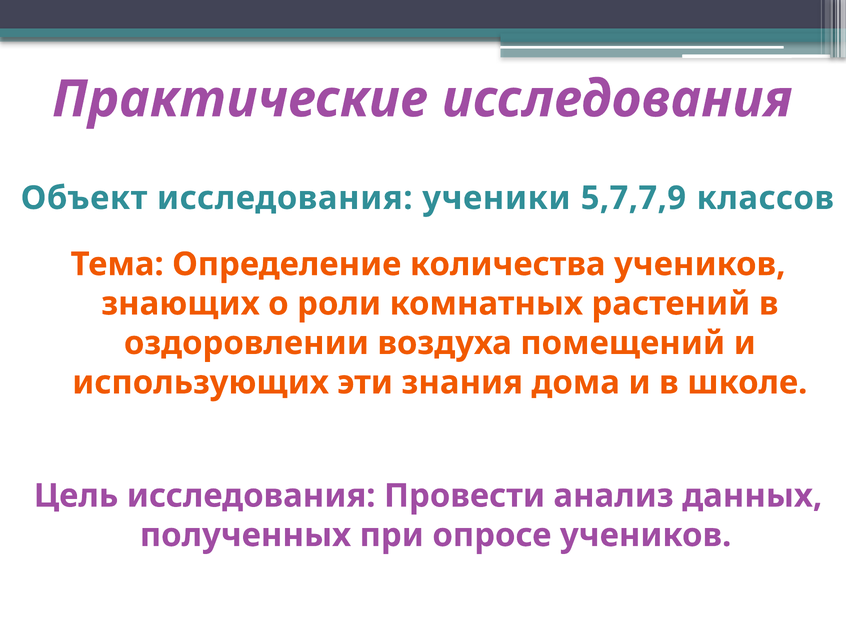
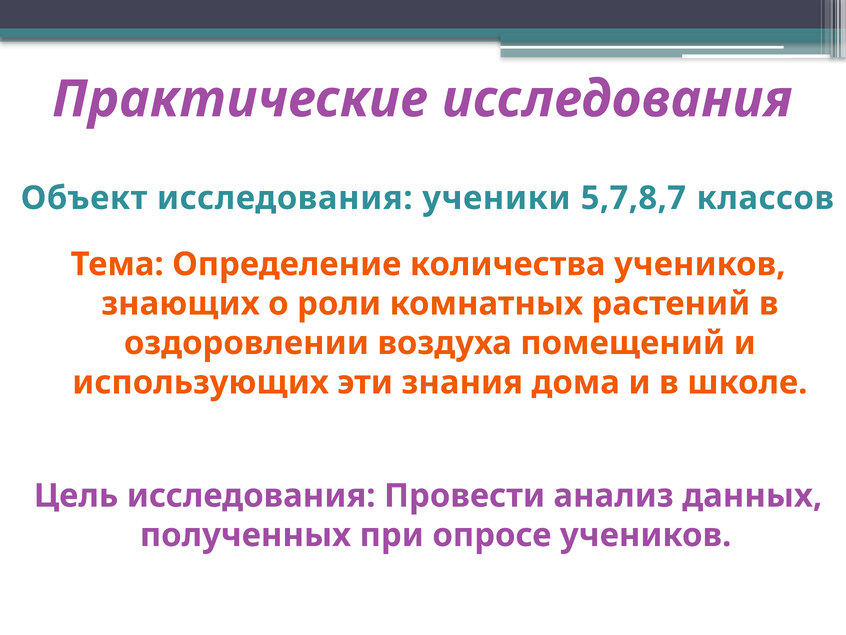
5,7,7,9: 5,7,7,9 -> 5,7,8,7
